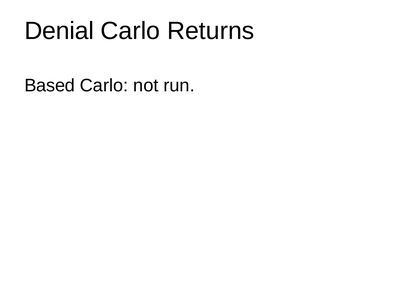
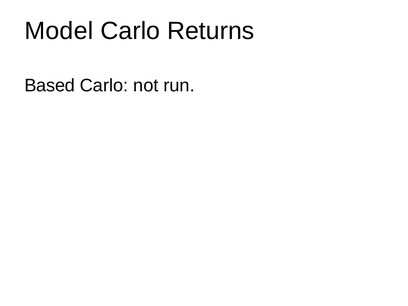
Denial: Denial -> Model
